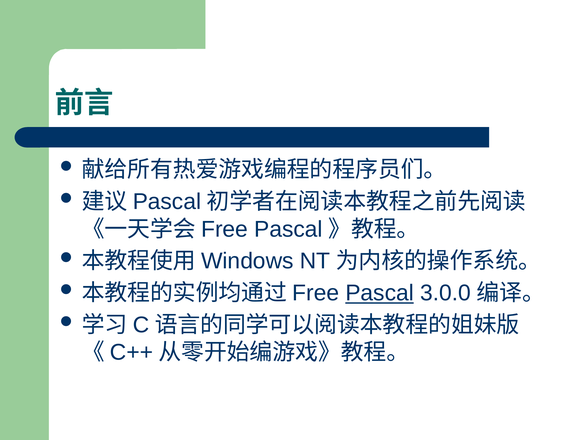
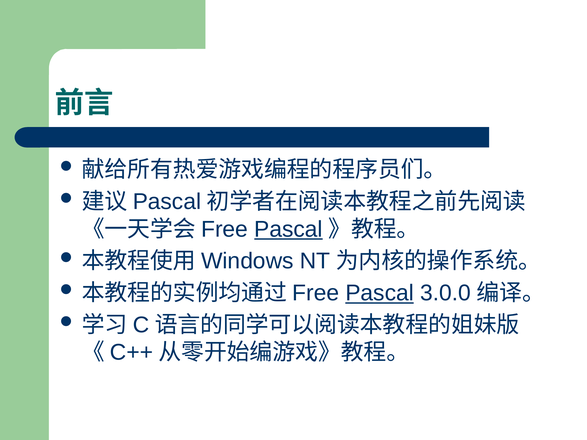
Pascal at (288, 229) underline: none -> present
